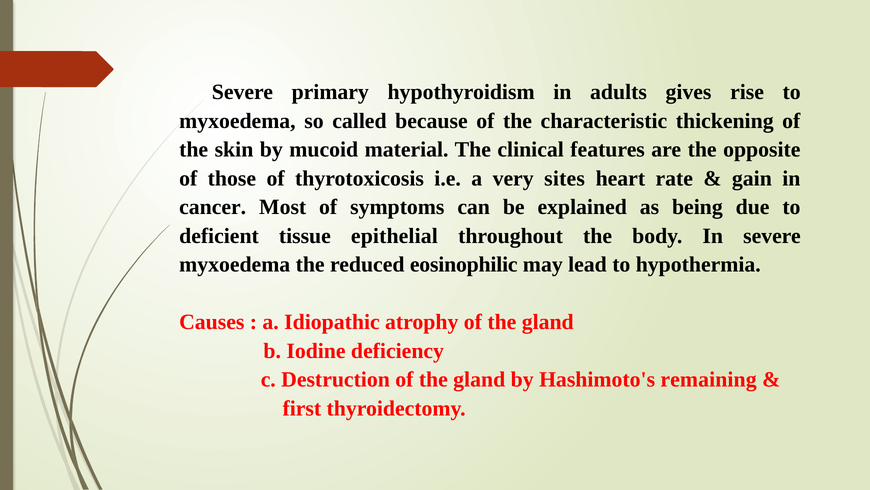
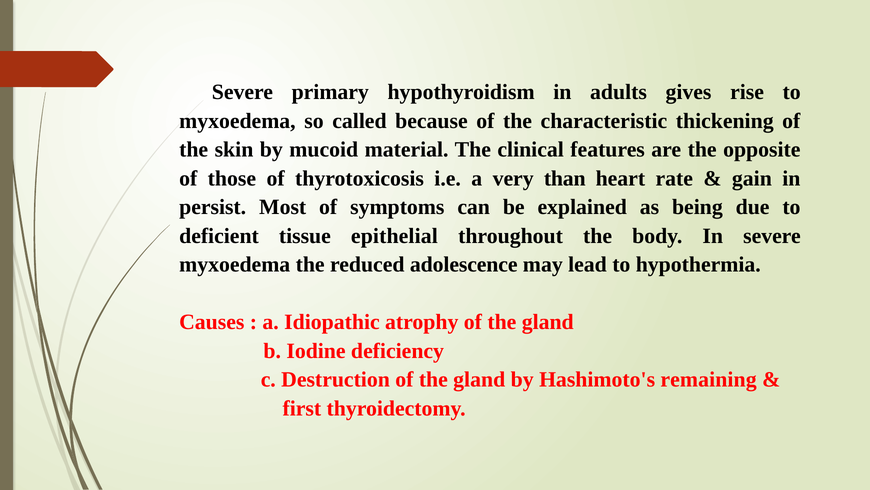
sites: sites -> than
cancer: cancer -> persist
eosinophilic: eosinophilic -> adolescence
